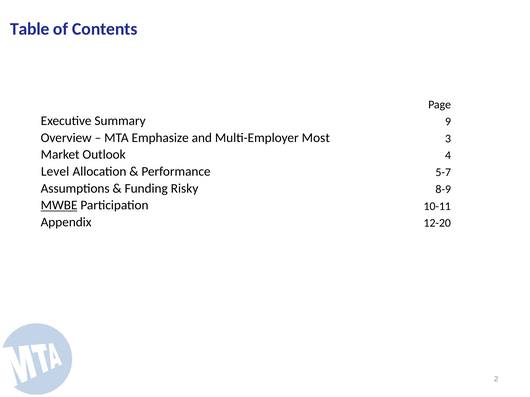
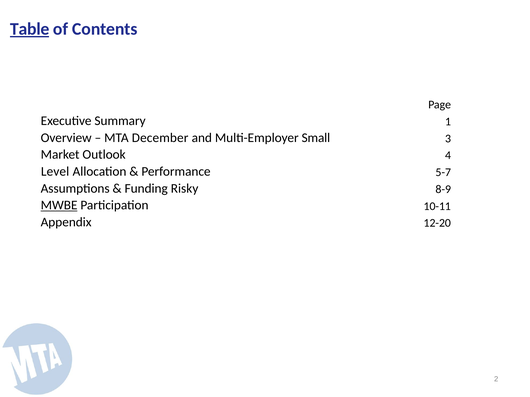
Table underline: none -> present
9: 9 -> 1
Emphasize: Emphasize -> December
Most: Most -> Small
